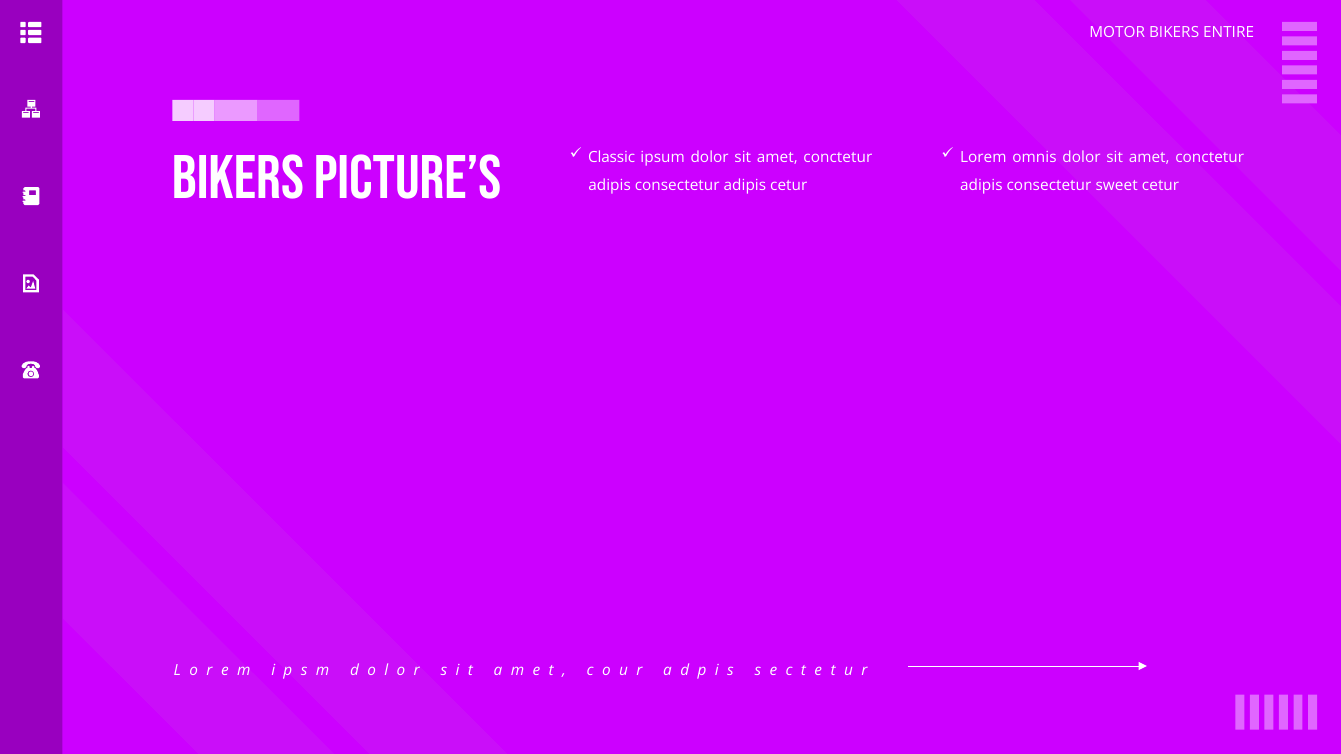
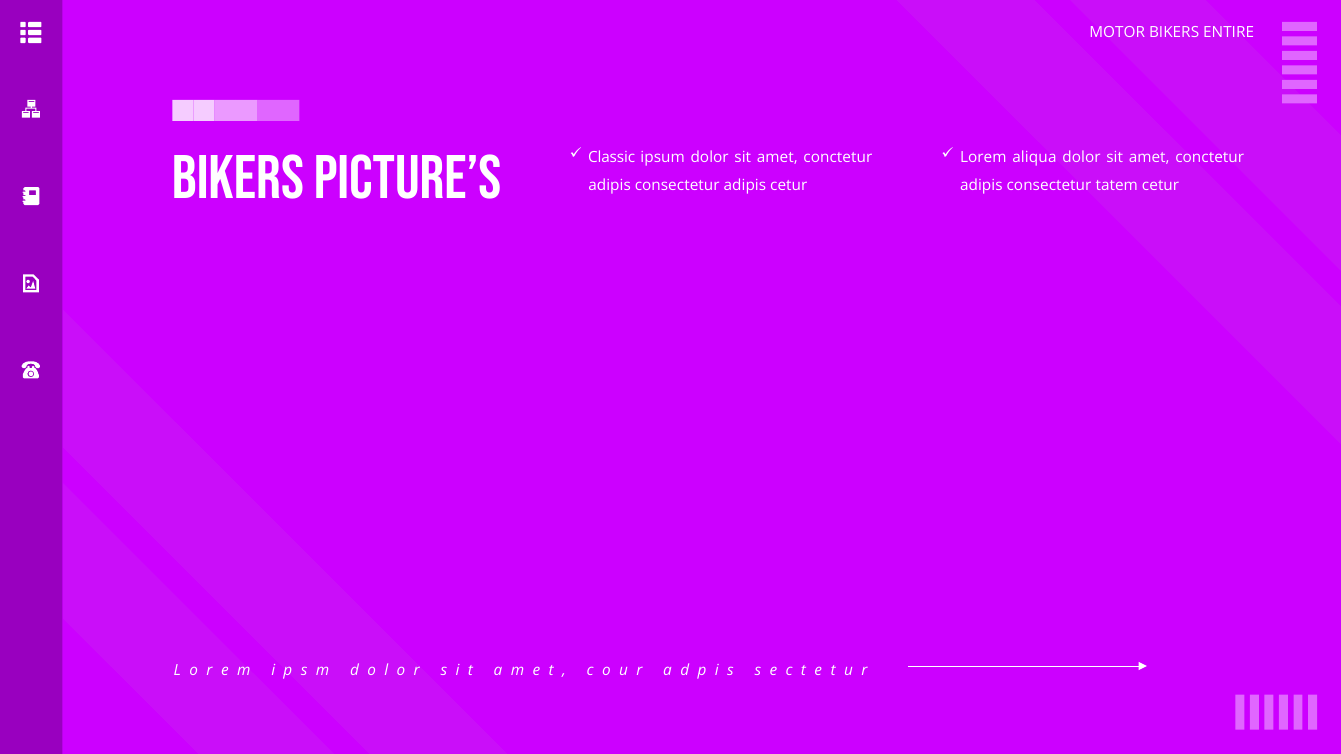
omnis: omnis -> aliqua
sweet: sweet -> tatem
